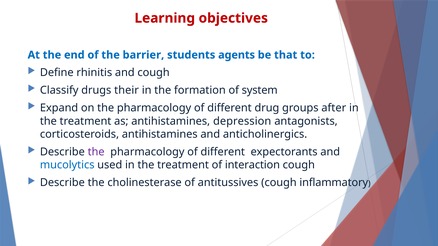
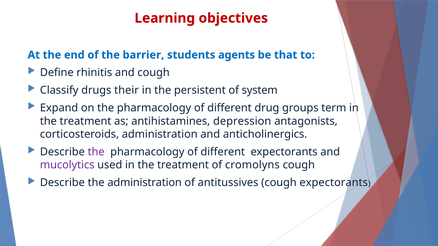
formation: formation -> persistent
after: after -> term
corticosteroids antihistamines: antihistamines -> administration
mucolytics colour: blue -> purple
interaction: interaction -> cromolyns
the cholinesterase: cholinesterase -> administration
cough inflammatory: inflammatory -> expectorants
